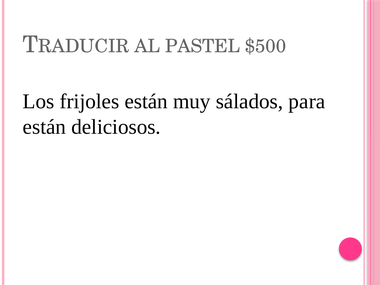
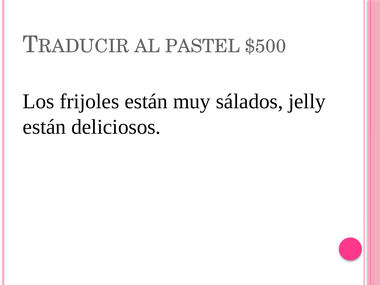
para: para -> jelly
